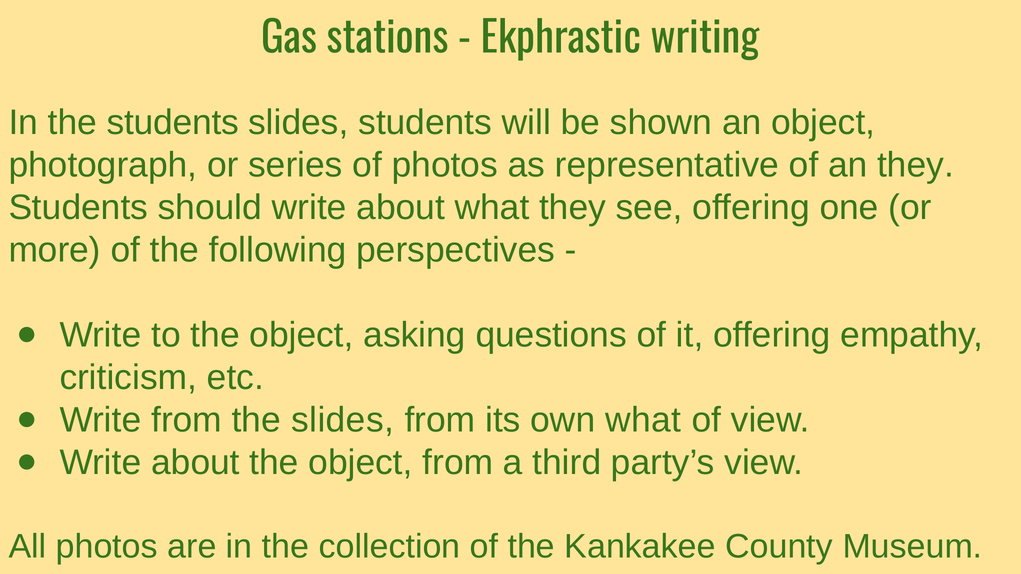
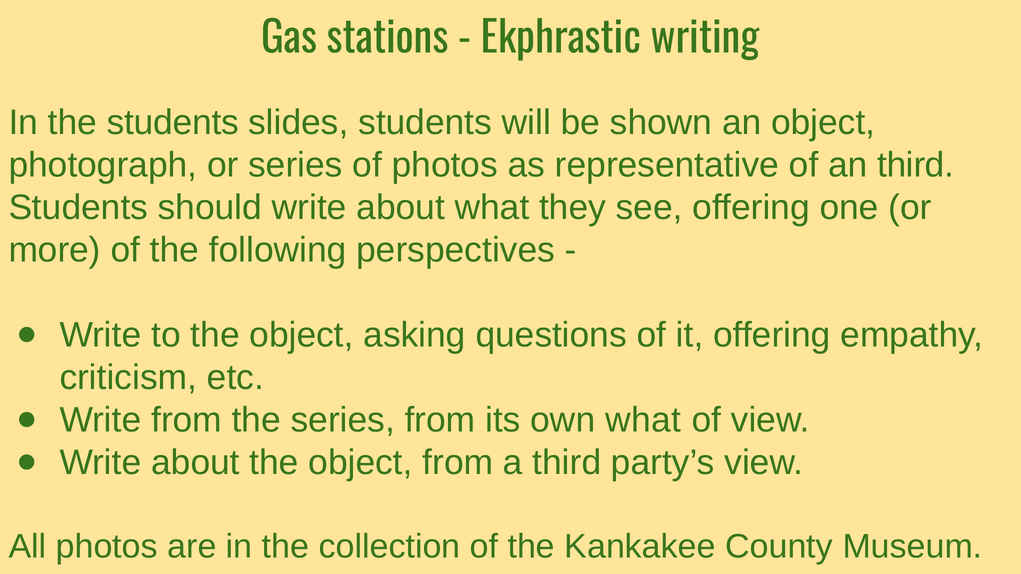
an they: they -> third
the slides: slides -> series
